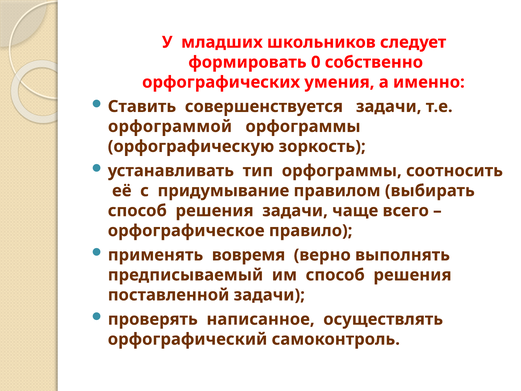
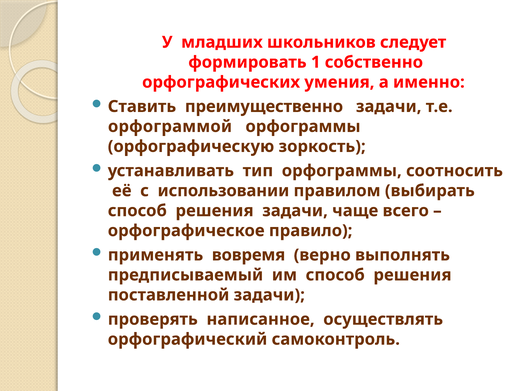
0: 0 -> 1
совершенствуется: совершенствуется -> преимущественно
придумывание: придумывание -> использовании
